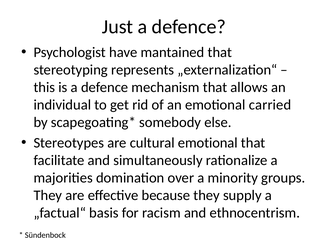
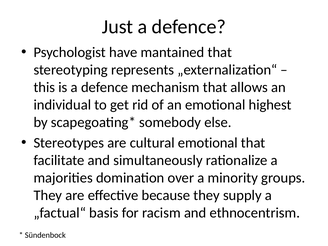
carried: carried -> highest
